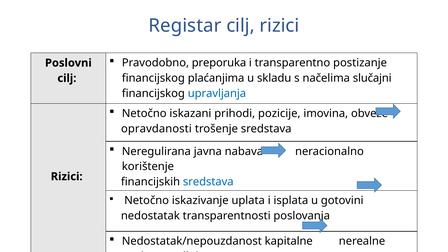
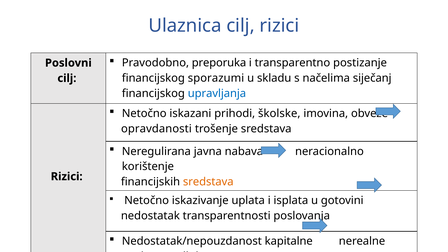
Registar: Registar -> Ulaznica
plaćanjima: plaćanjima -> sporazumi
slučajni: slučajni -> siječanj
pozicije: pozicije -> školske
sredstava at (208, 182) colour: blue -> orange
